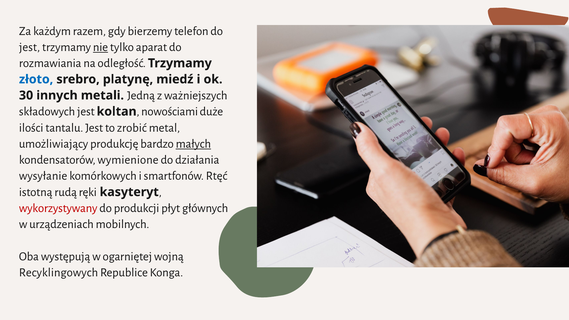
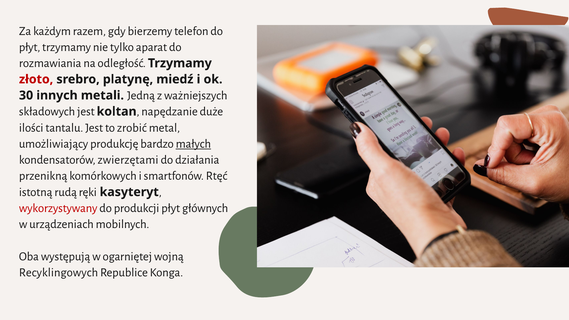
jest at (29, 47): jest -> płyt
nie underline: present -> none
złoto colour: blue -> red
nowościami: nowościami -> napędzanie
wymienione: wymienione -> zwierzętami
wysyłanie: wysyłanie -> przenikną
